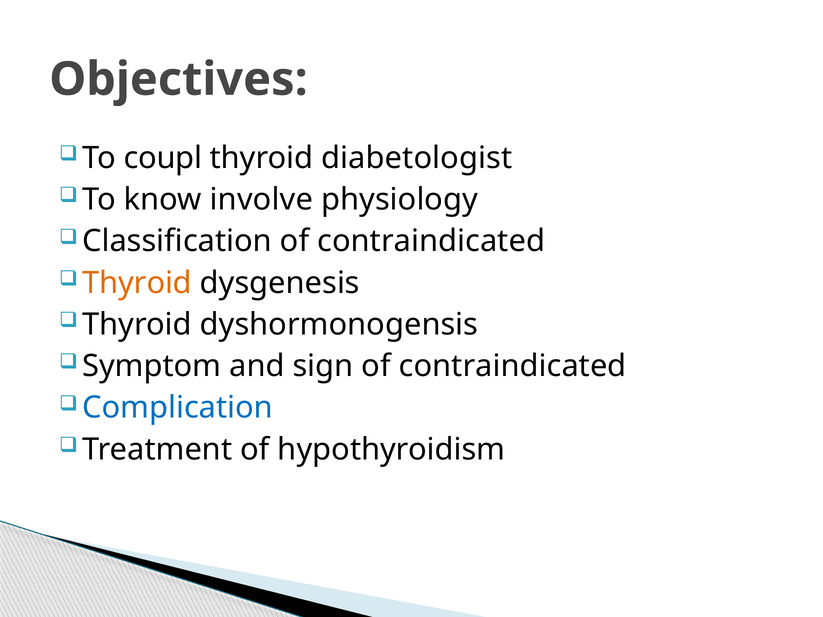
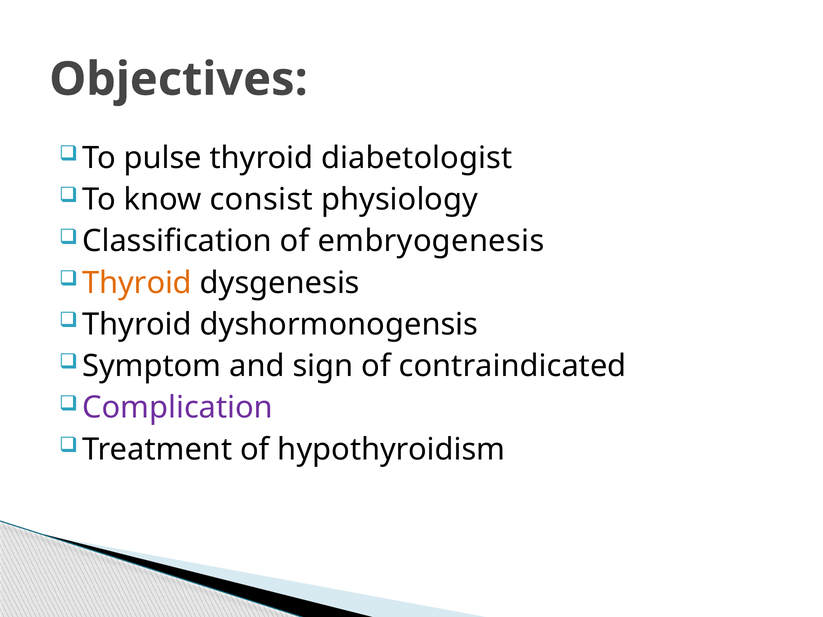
coupl: coupl -> pulse
involve: involve -> consist
Classification of contraindicated: contraindicated -> embryogenesis
Complication colour: blue -> purple
